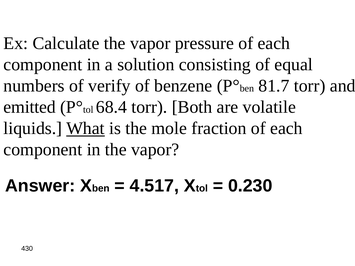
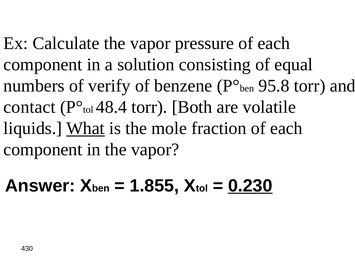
81.7: 81.7 -> 95.8
emitted: emitted -> contact
68.4: 68.4 -> 48.4
4.517: 4.517 -> 1.855
0.230 underline: none -> present
